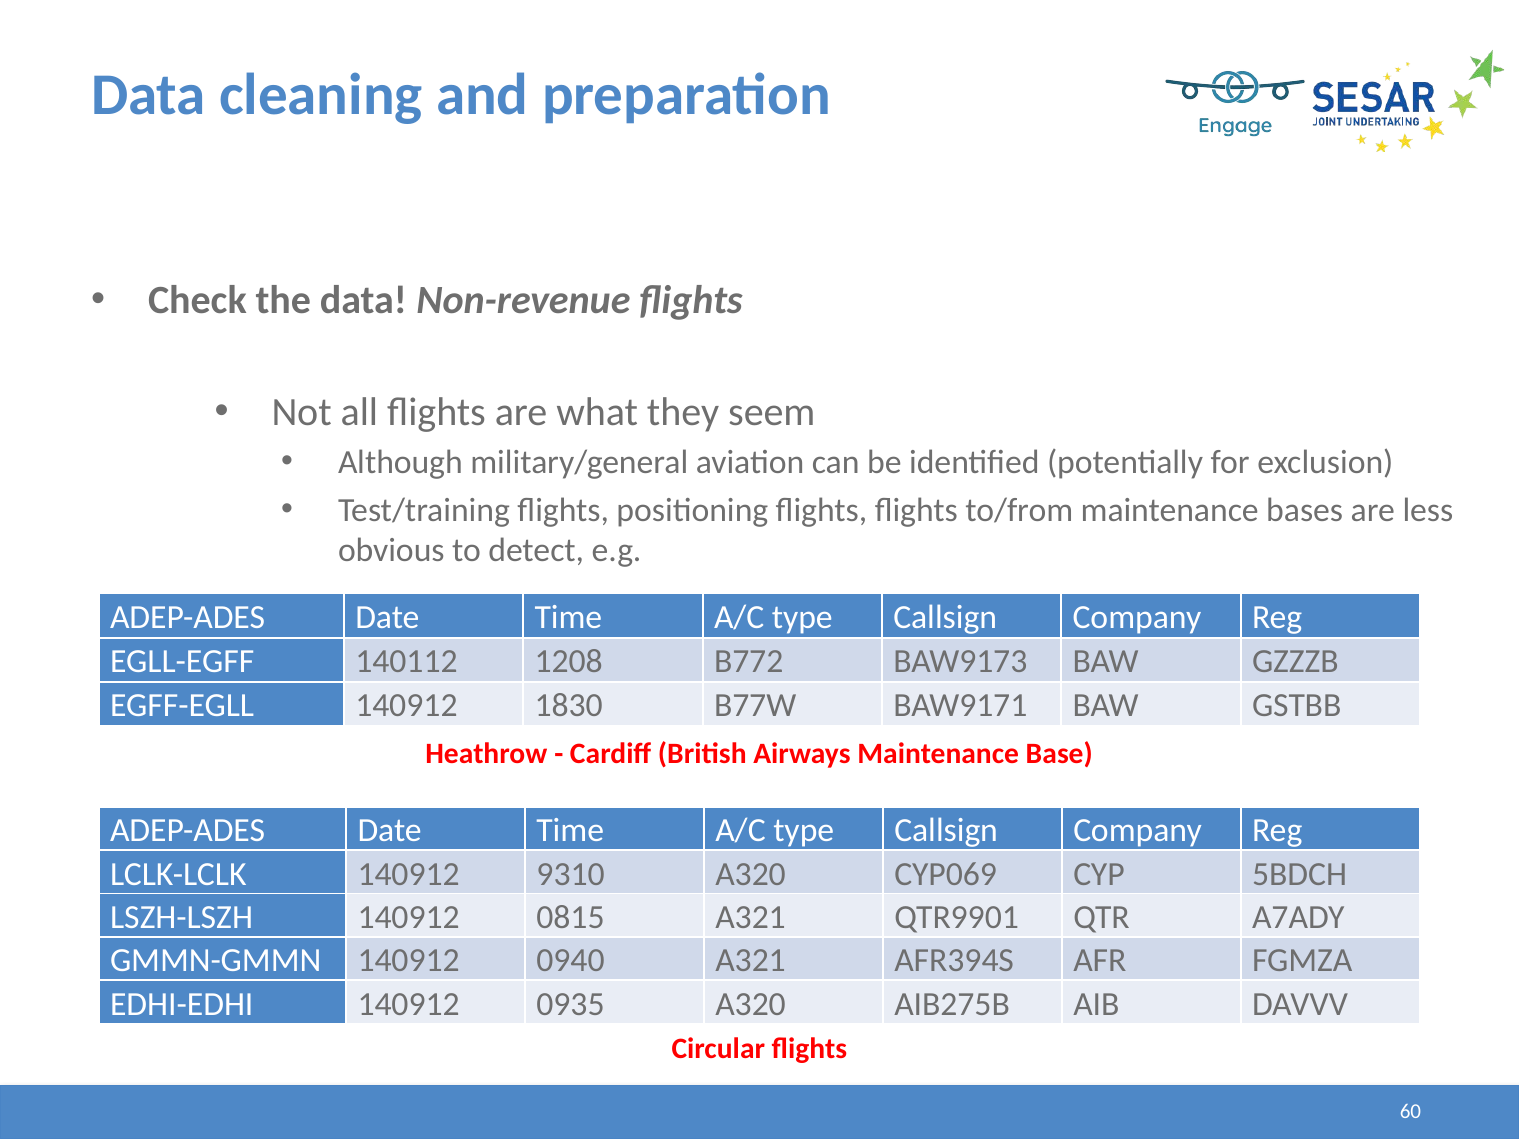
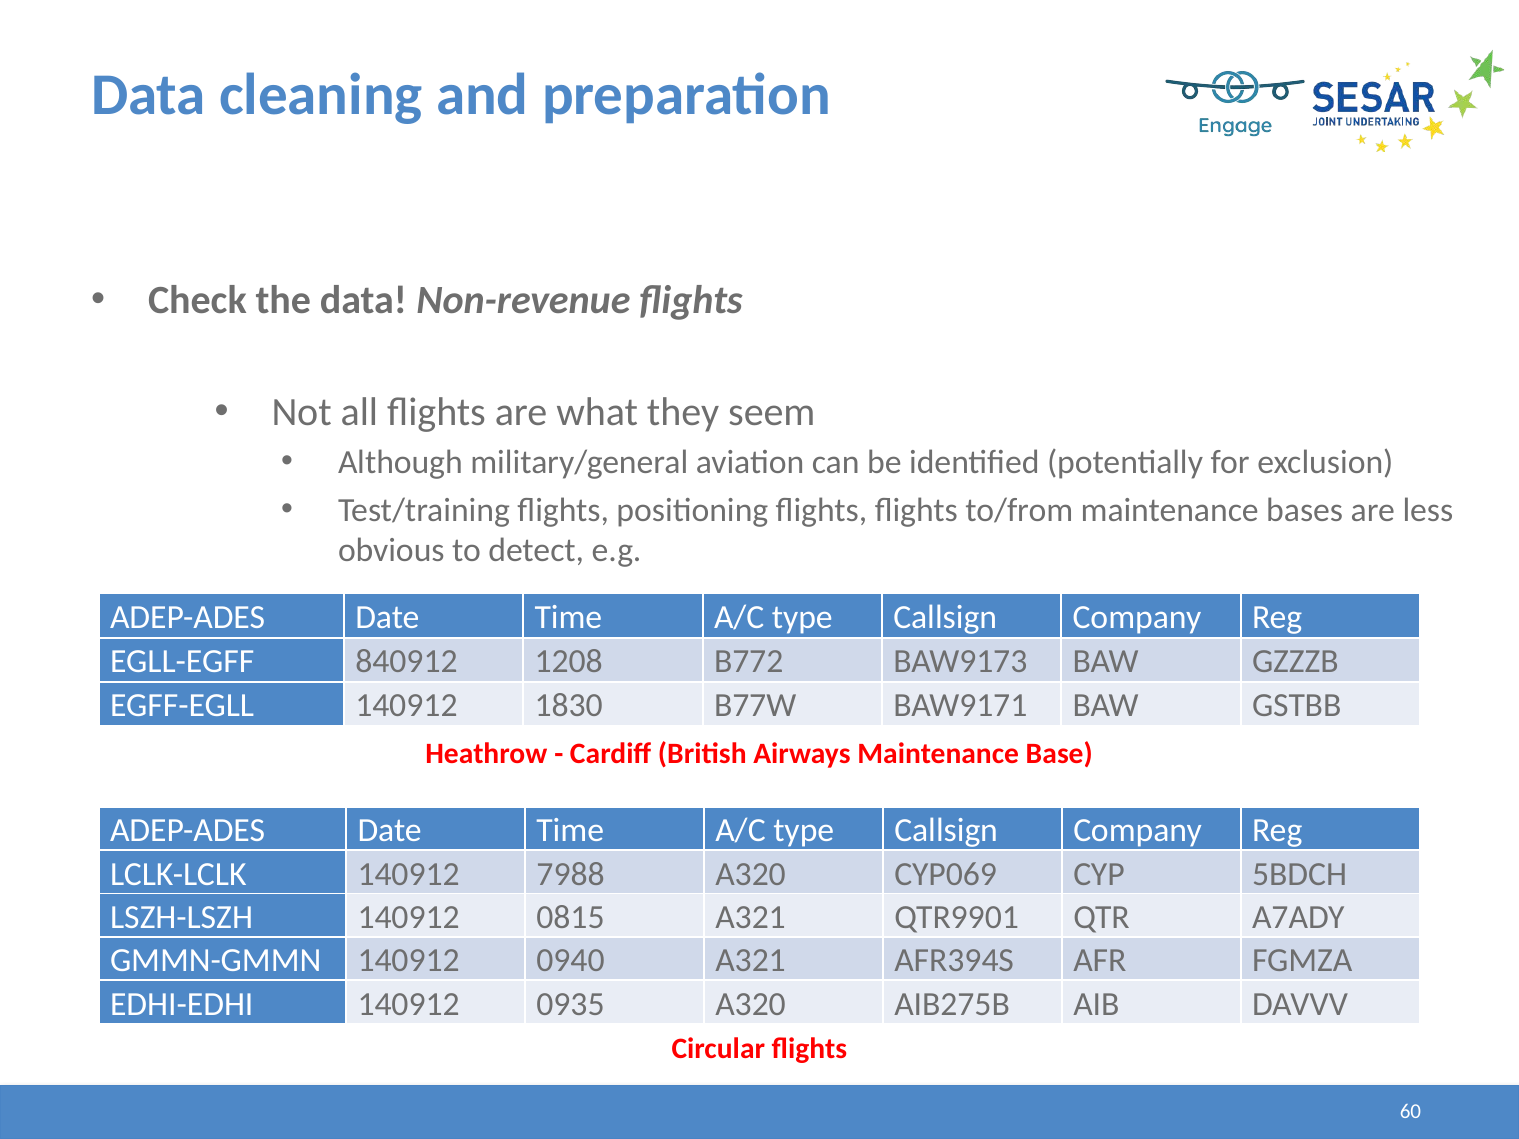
140112: 140112 -> 840912
9310: 9310 -> 7988
